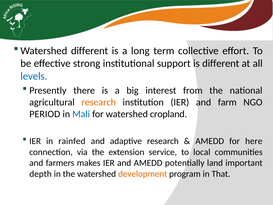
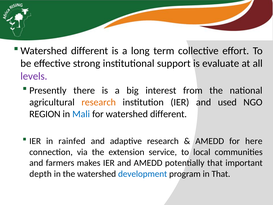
is different: different -> evaluate
levels colour: blue -> purple
farm: farm -> used
PERIOD: PERIOD -> REGION
for watershed cropland: cropland -> different
potentially land: land -> that
development colour: orange -> blue
